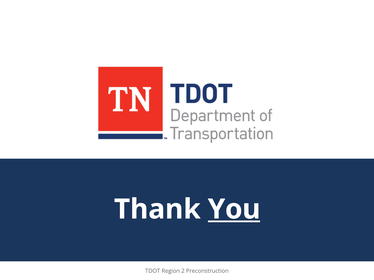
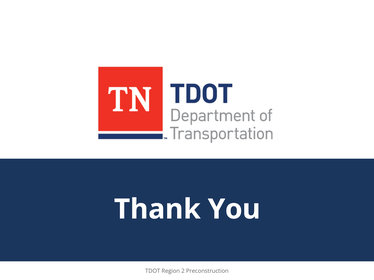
You underline: present -> none
